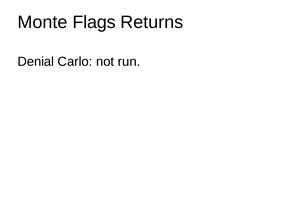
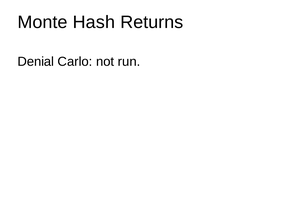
Flags: Flags -> Hash
